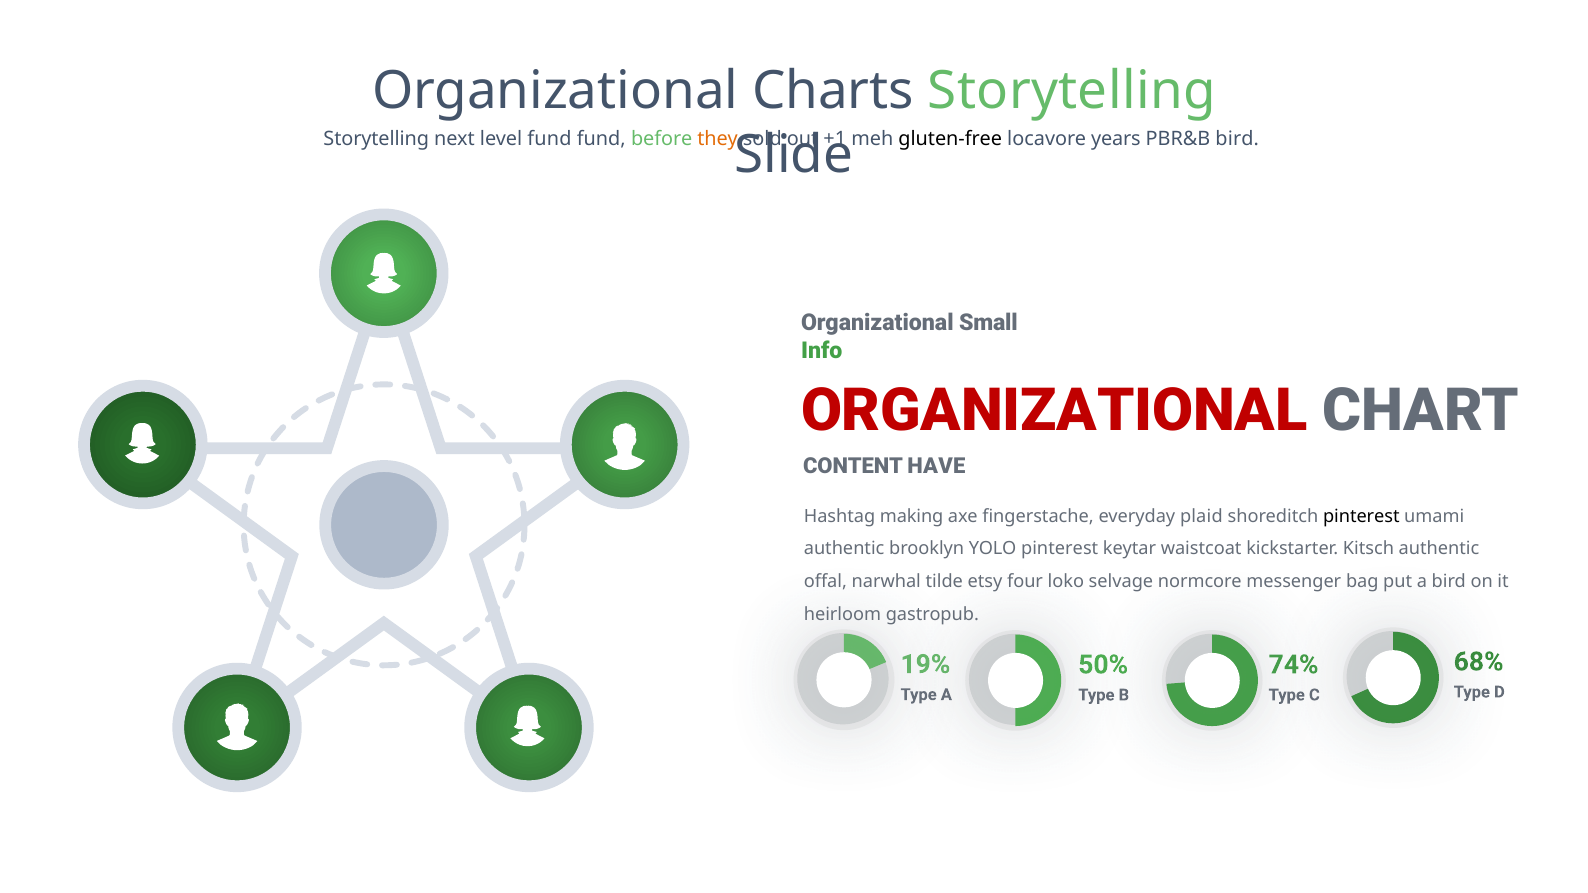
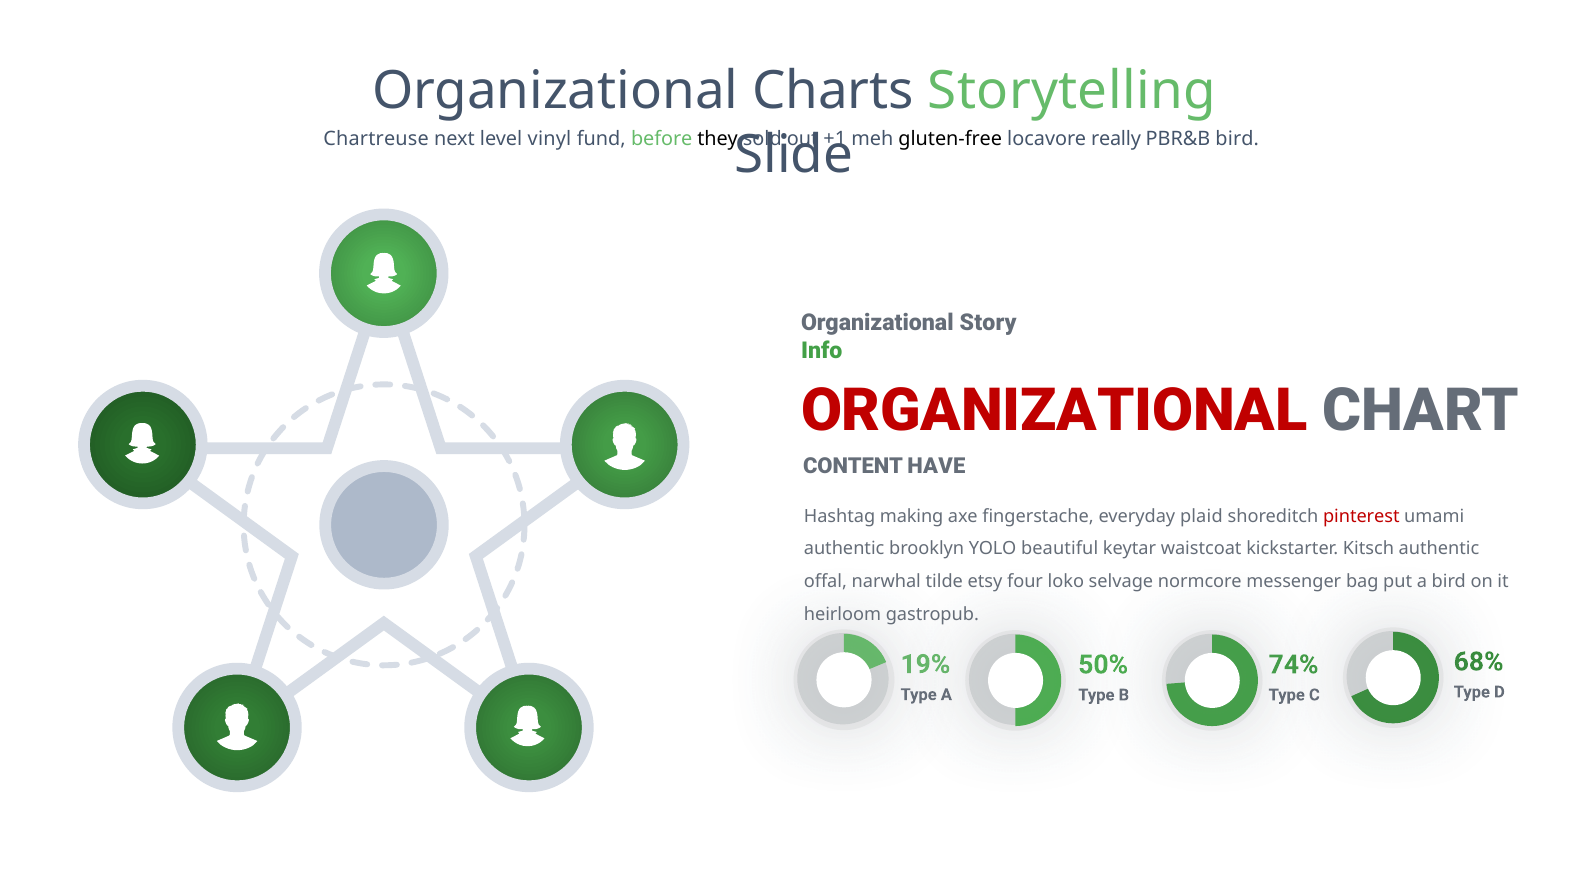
Storytelling at (376, 139): Storytelling -> Chartreuse
level fund: fund -> vinyl
they colour: orange -> black
years: years -> really
Small: Small -> Story
pinterest at (1361, 516) colour: black -> red
YOLO pinterest: pinterest -> beautiful
